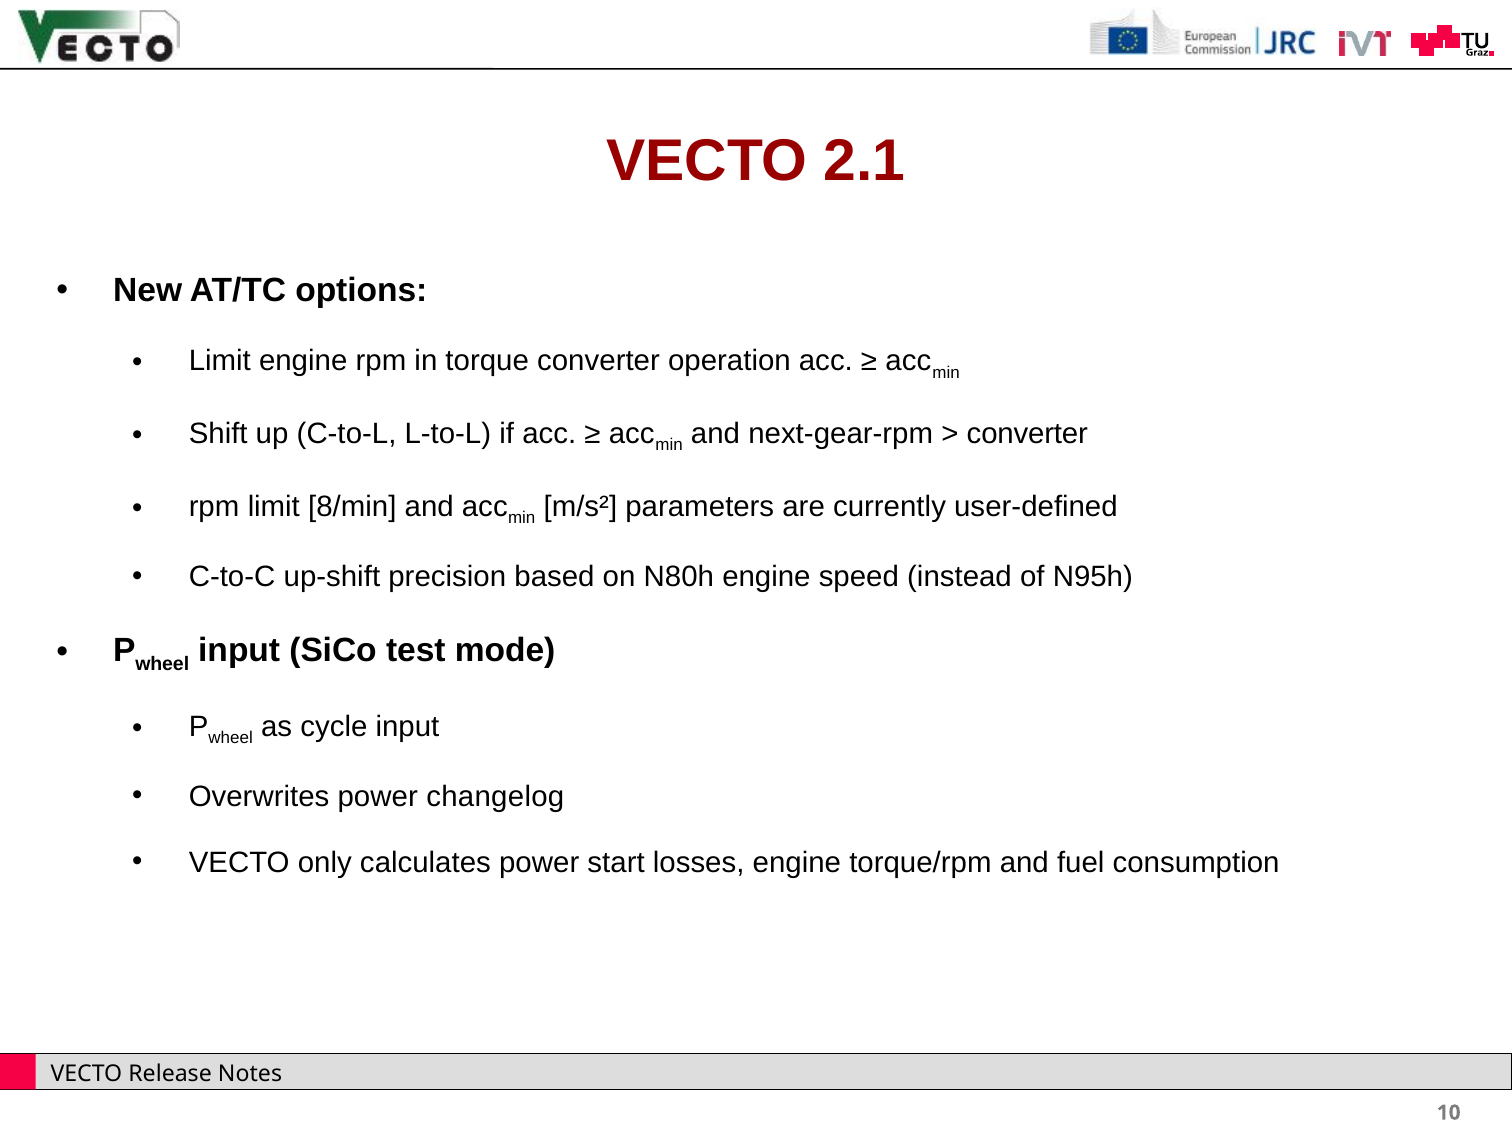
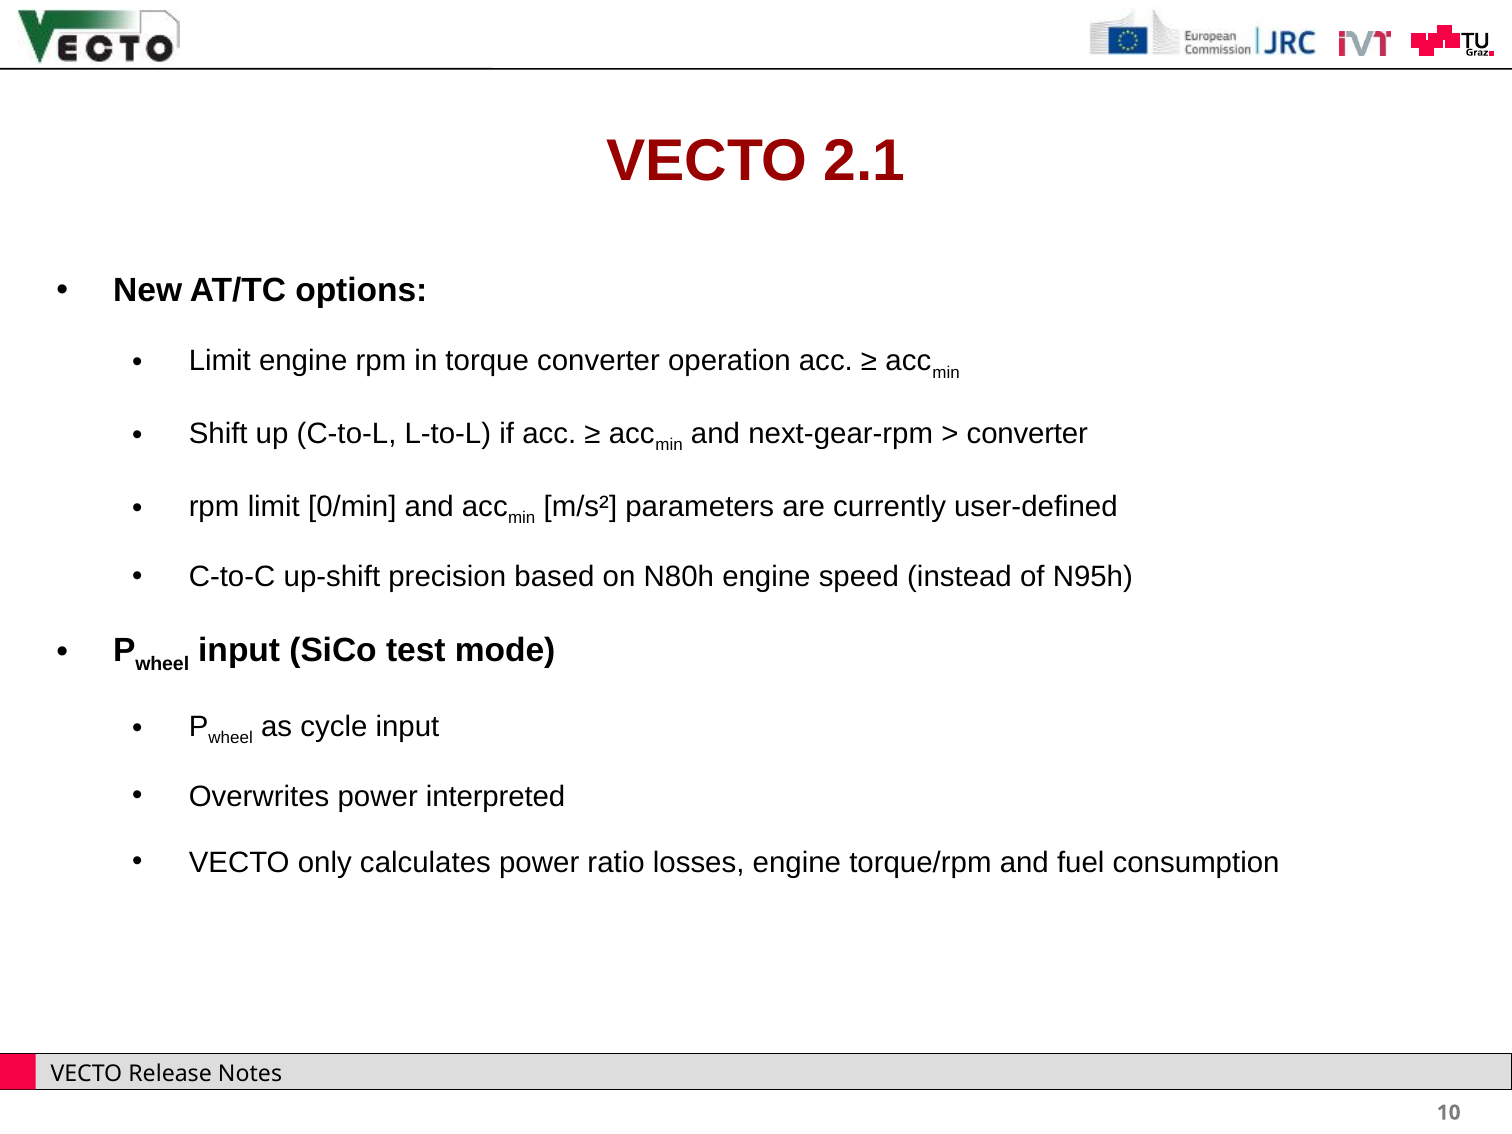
8/min: 8/min -> 0/min
changelog: changelog -> interpreted
start: start -> ratio
